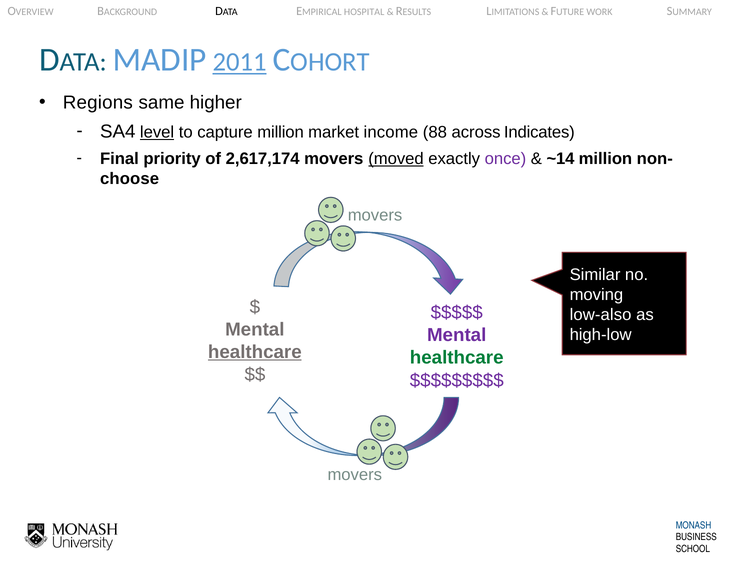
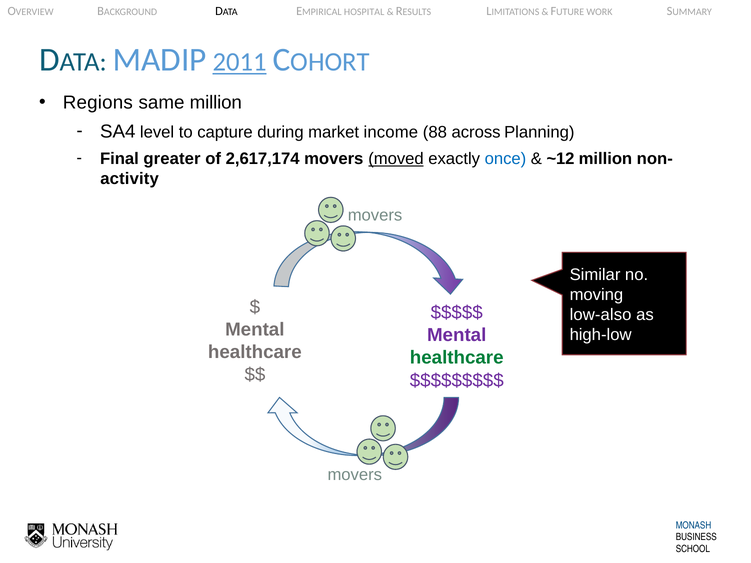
same higher: higher -> million
level underline: present -> none
capture million: million -> during
Indicates: Indicates -> Planning
priority: priority -> greater
once colour: purple -> blue
~14: ~14 -> ~12
choose: choose -> activity
healthcare at (255, 352) underline: present -> none
